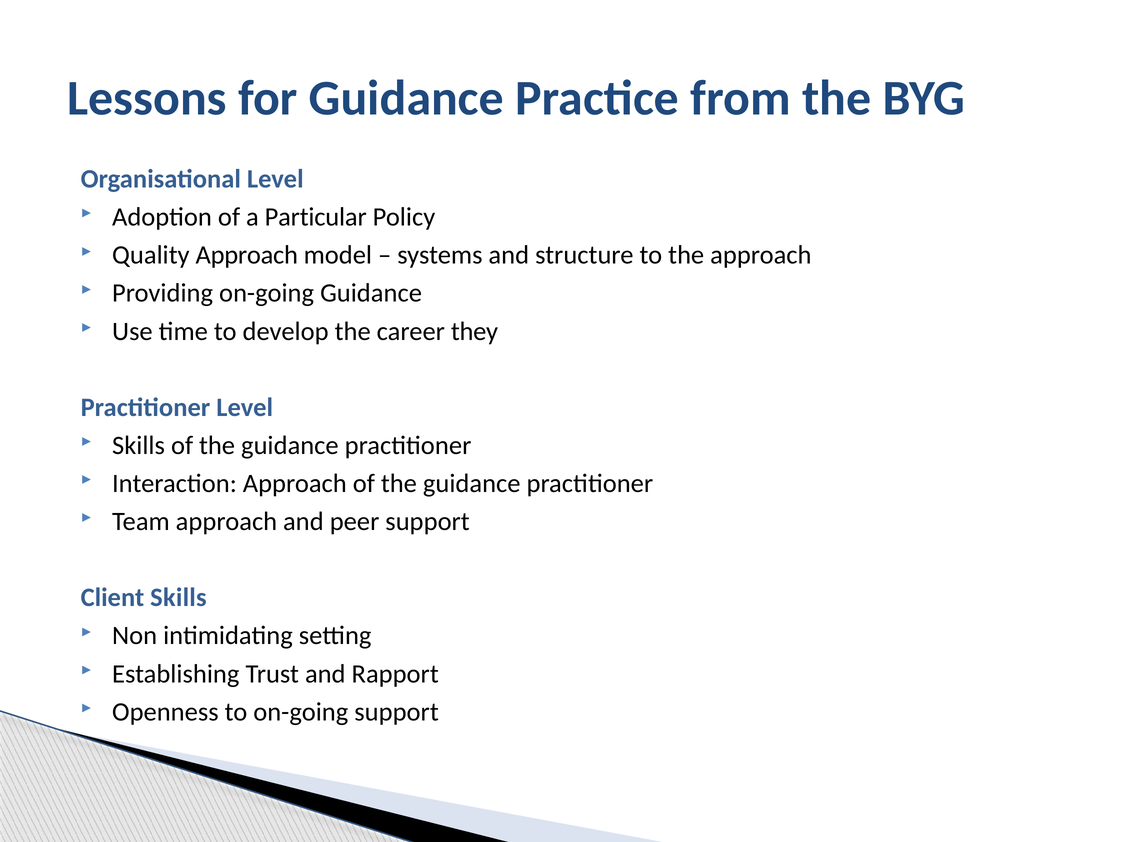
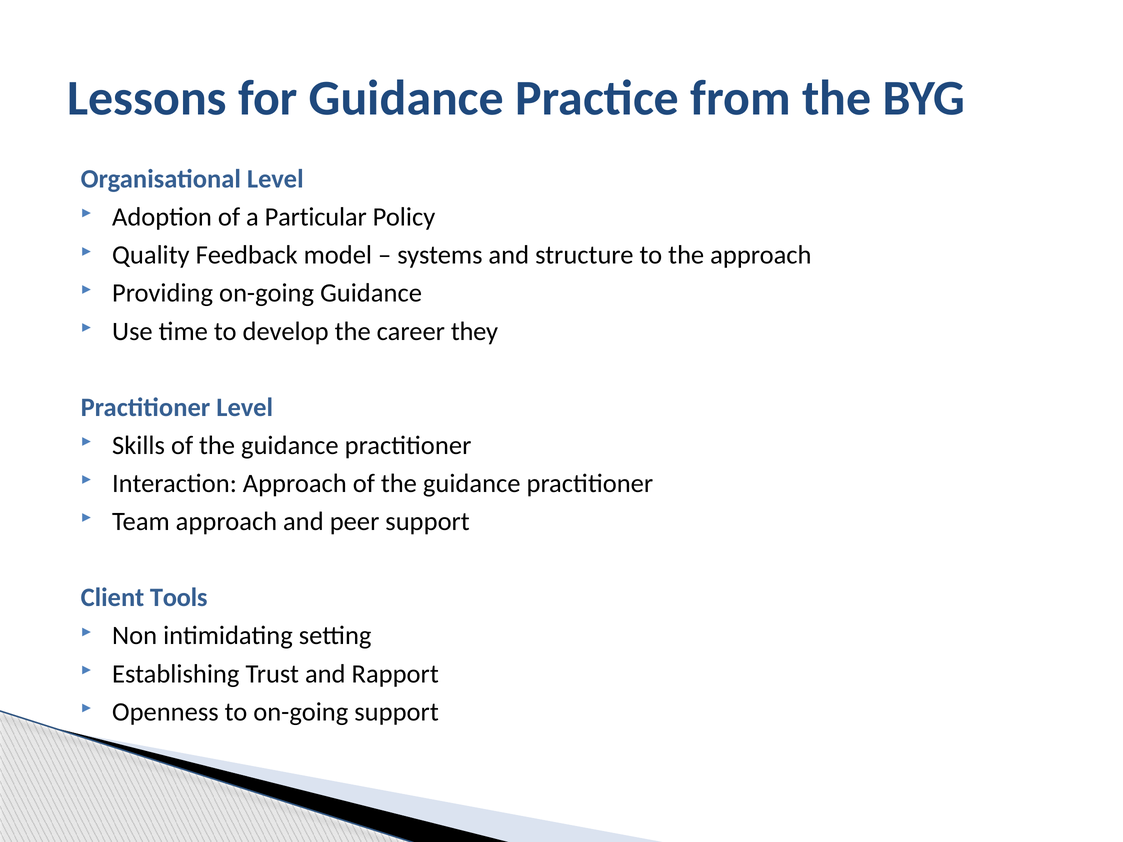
Quality Approach: Approach -> Feedback
Client Skills: Skills -> Tools
